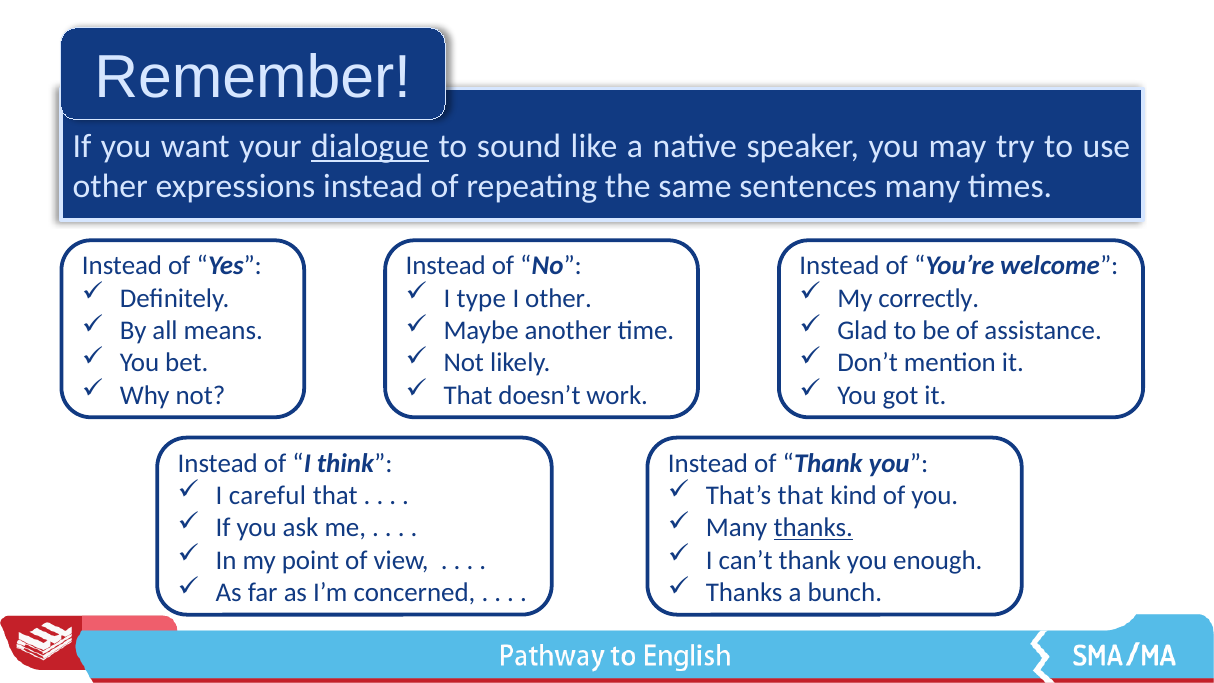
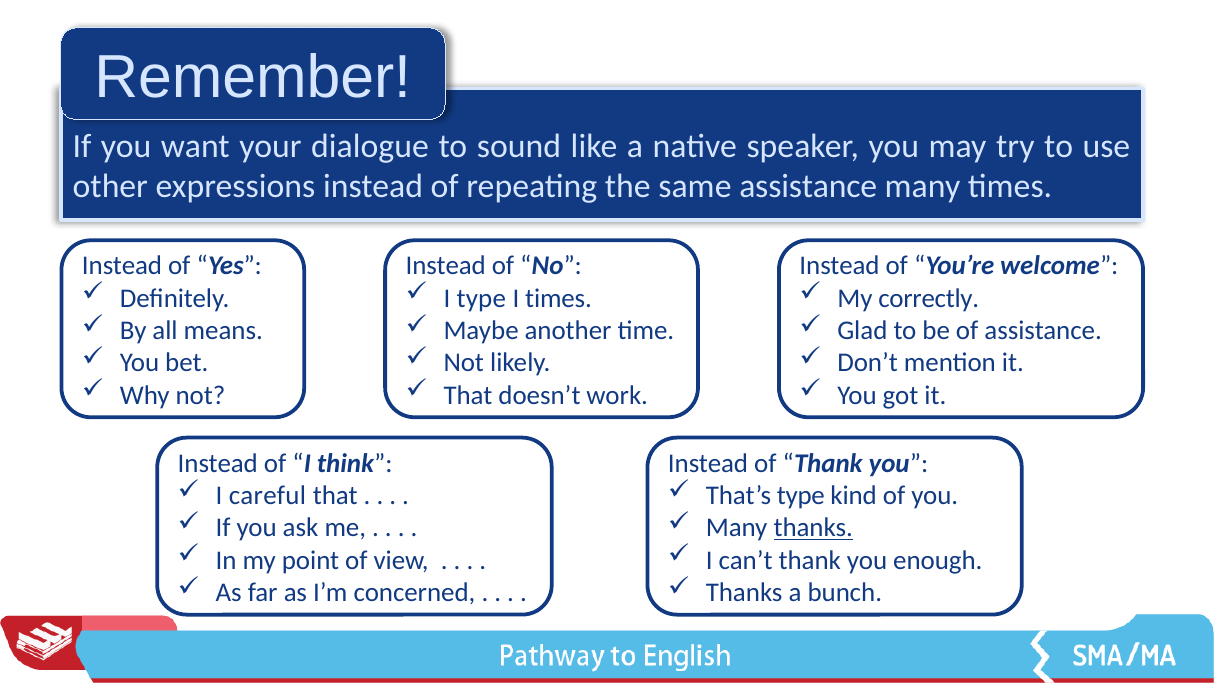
dialogue underline: present -> none
same sentences: sentences -> assistance
I other: other -> times
That’s that: that -> type
